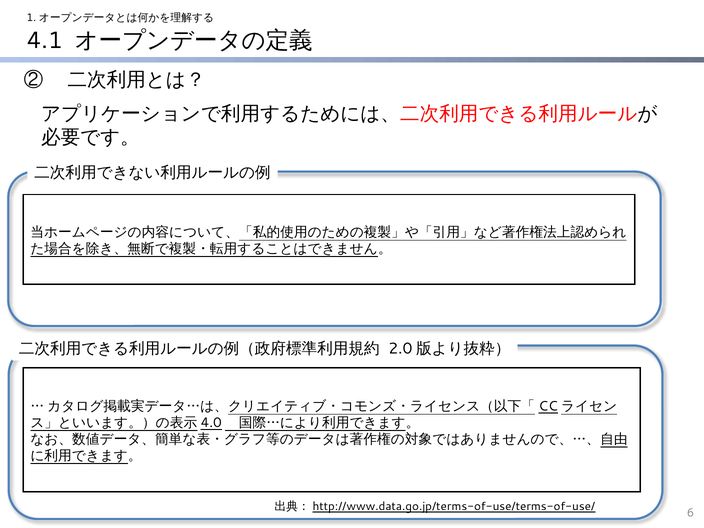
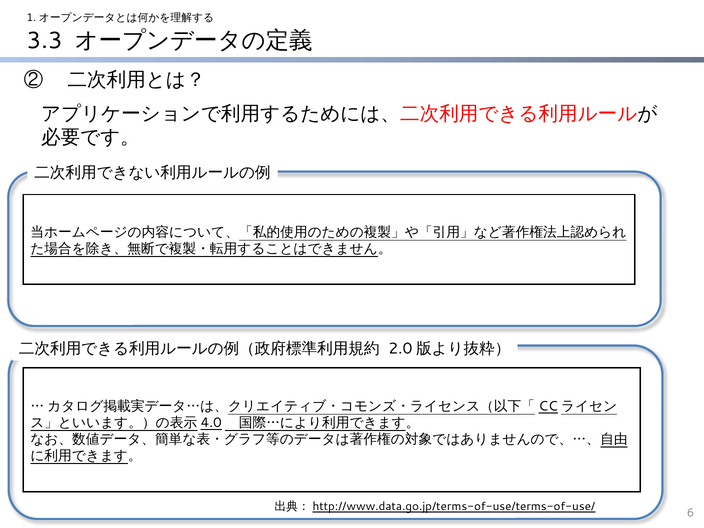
4.1: 4.1 -> 3.3
